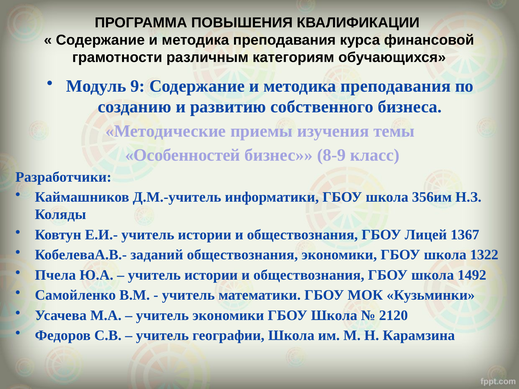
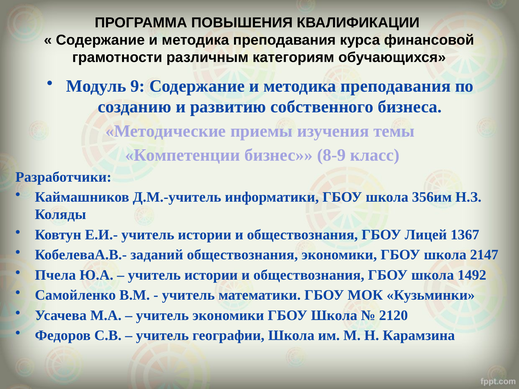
Особенностей: Особенностей -> Компетенции
1322: 1322 -> 2147
